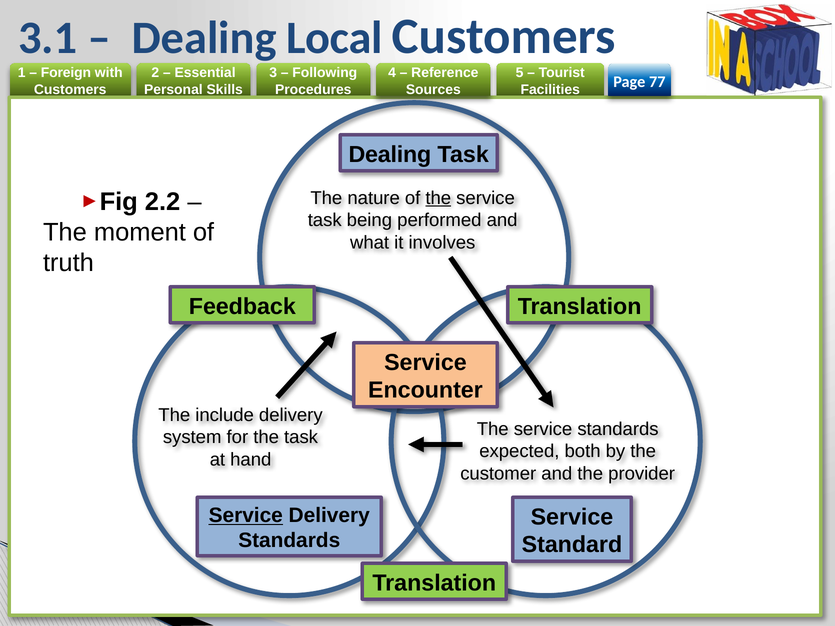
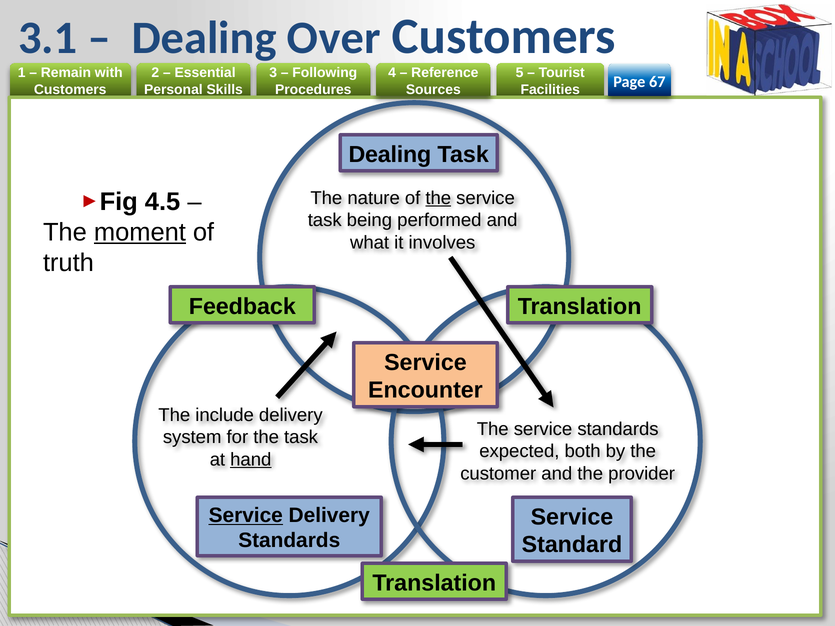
Local: Local -> Over
Foreign: Foreign -> Remain
77: 77 -> 67
2.2: 2.2 -> 4.5
moment underline: none -> present
hand underline: none -> present
